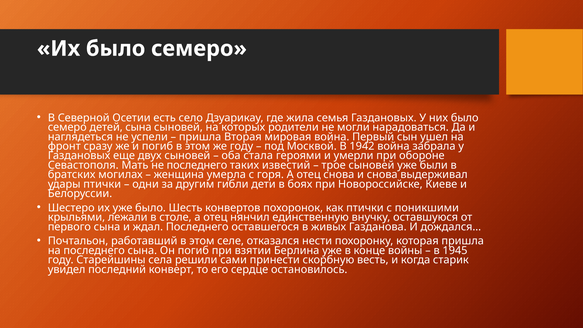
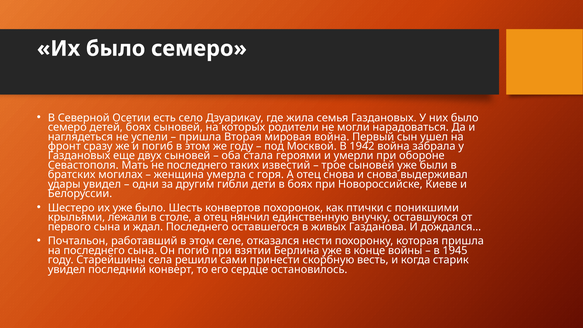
детей сына: сына -> боях
удары птички: птички -> увидел
